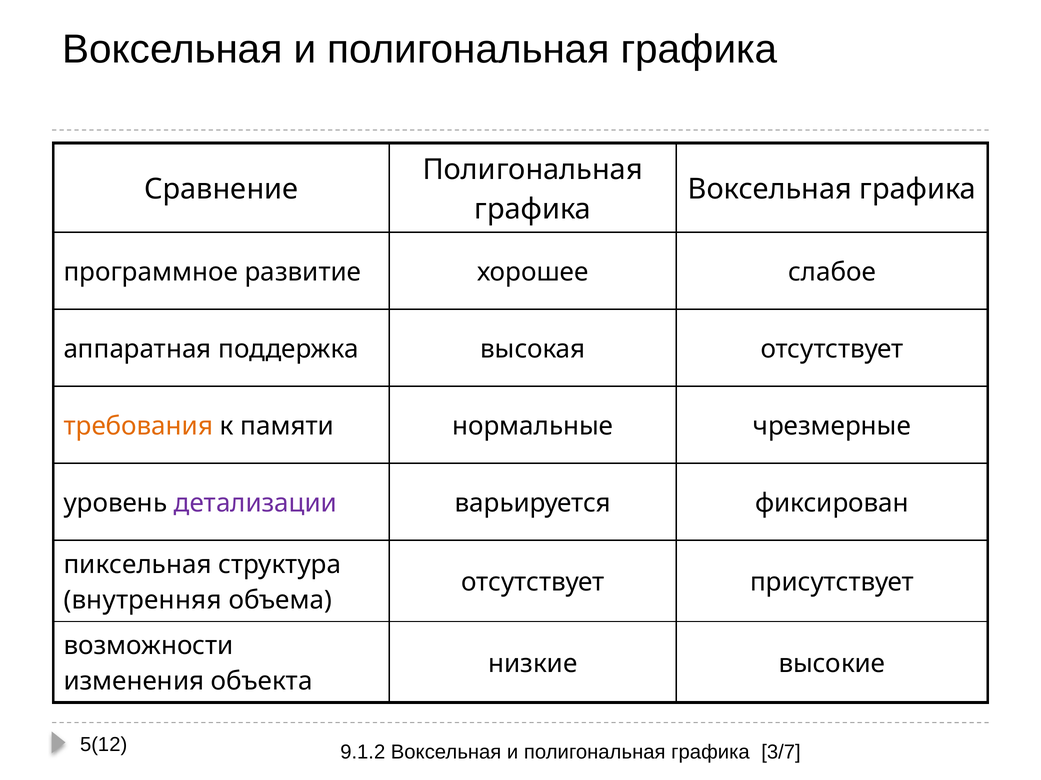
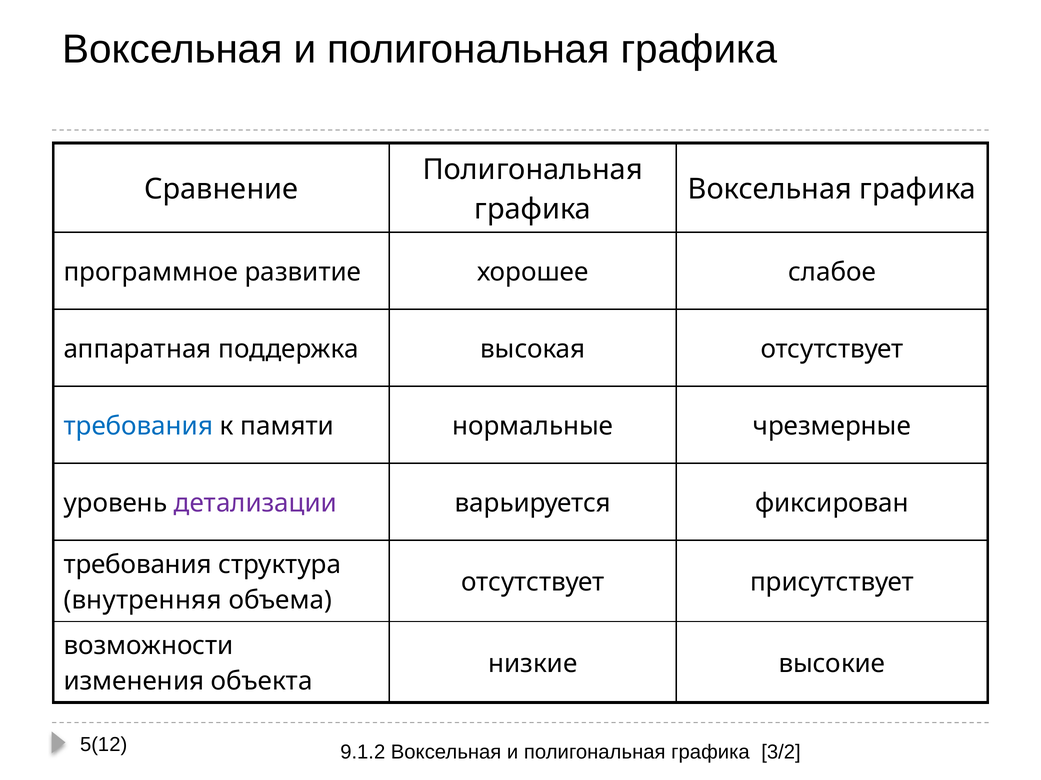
требования at (138, 427) colour: orange -> blue
пиксельная at (138, 565): пиксельная -> требования
3/7: 3/7 -> 3/2
